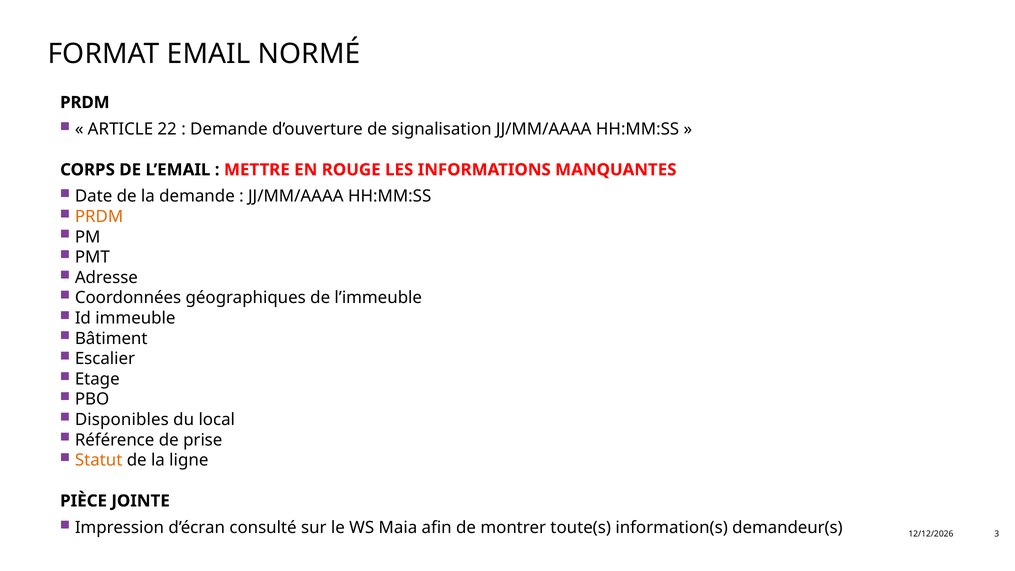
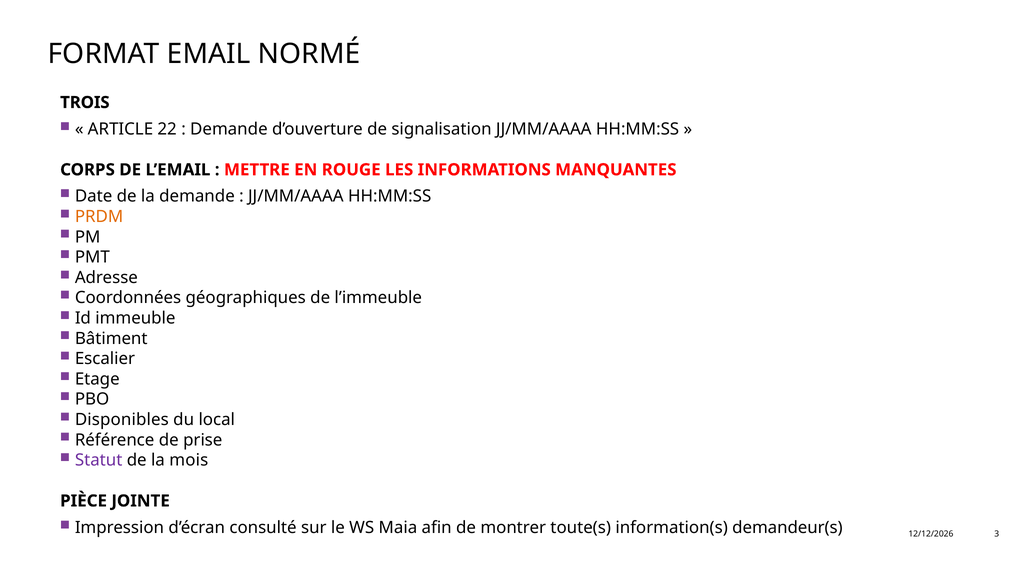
PRDM at (85, 102): PRDM -> TROIS
Statut colour: orange -> purple
ligne: ligne -> mois
